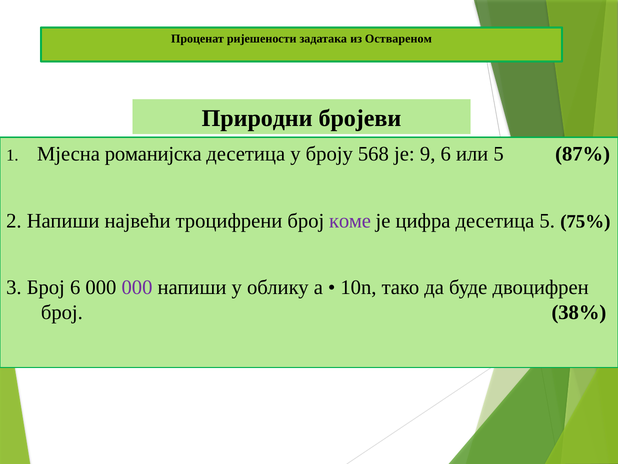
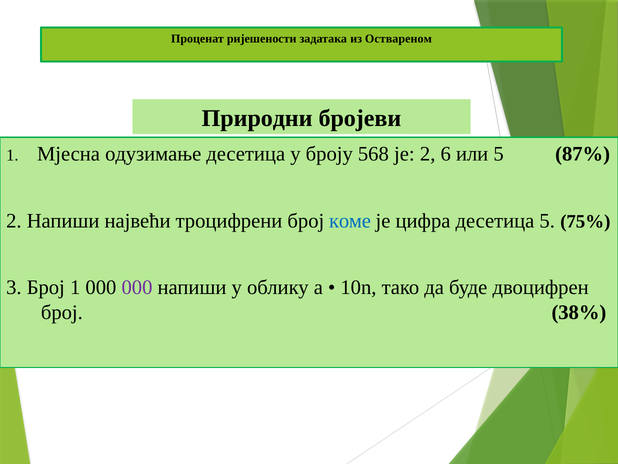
романијска: романијска -> одузимање
је 9: 9 -> 2
коме colour: purple -> blue
Број 6: 6 -> 1
